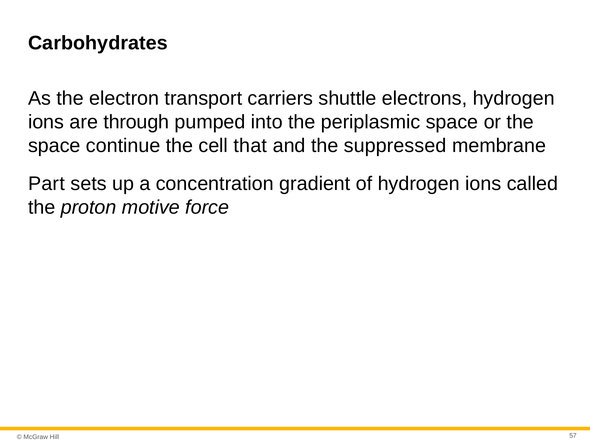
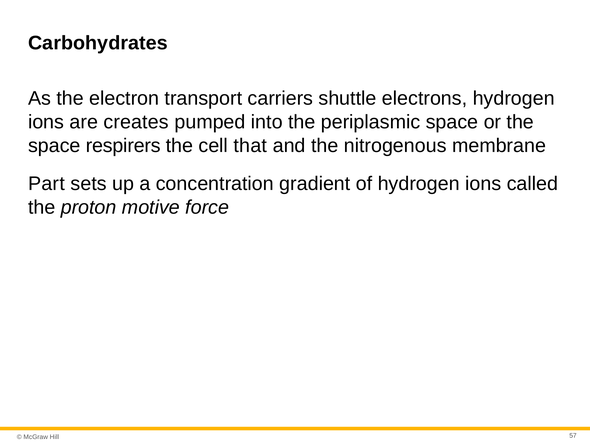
through: through -> creates
continue: continue -> respirers
suppressed: suppressed -> nitrogenous
